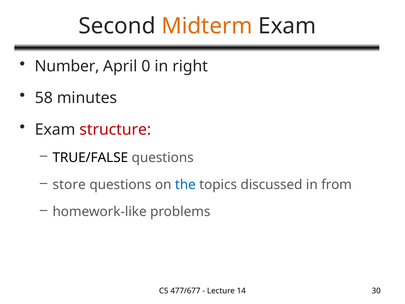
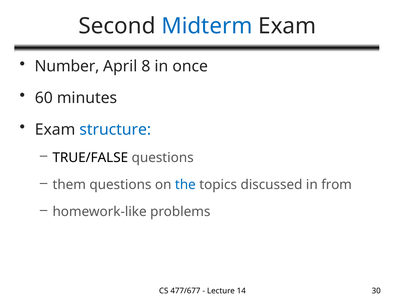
Midterm colour: orange -> blue
0: 0 -> 8
right: right -> once
58: 58 -> 60
structure colour: red -> blue
store: store -> them
